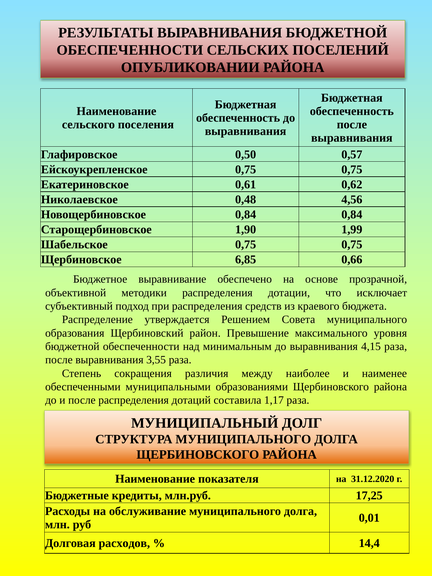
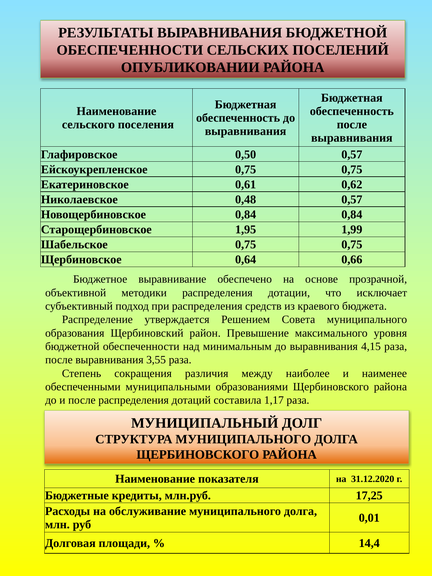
0,48 4,56: 4,56 -> 0,57
1,90: 1,90 -> 1,95
6,85: 6,85 -> 0,64
расходов: расходов -> площади
